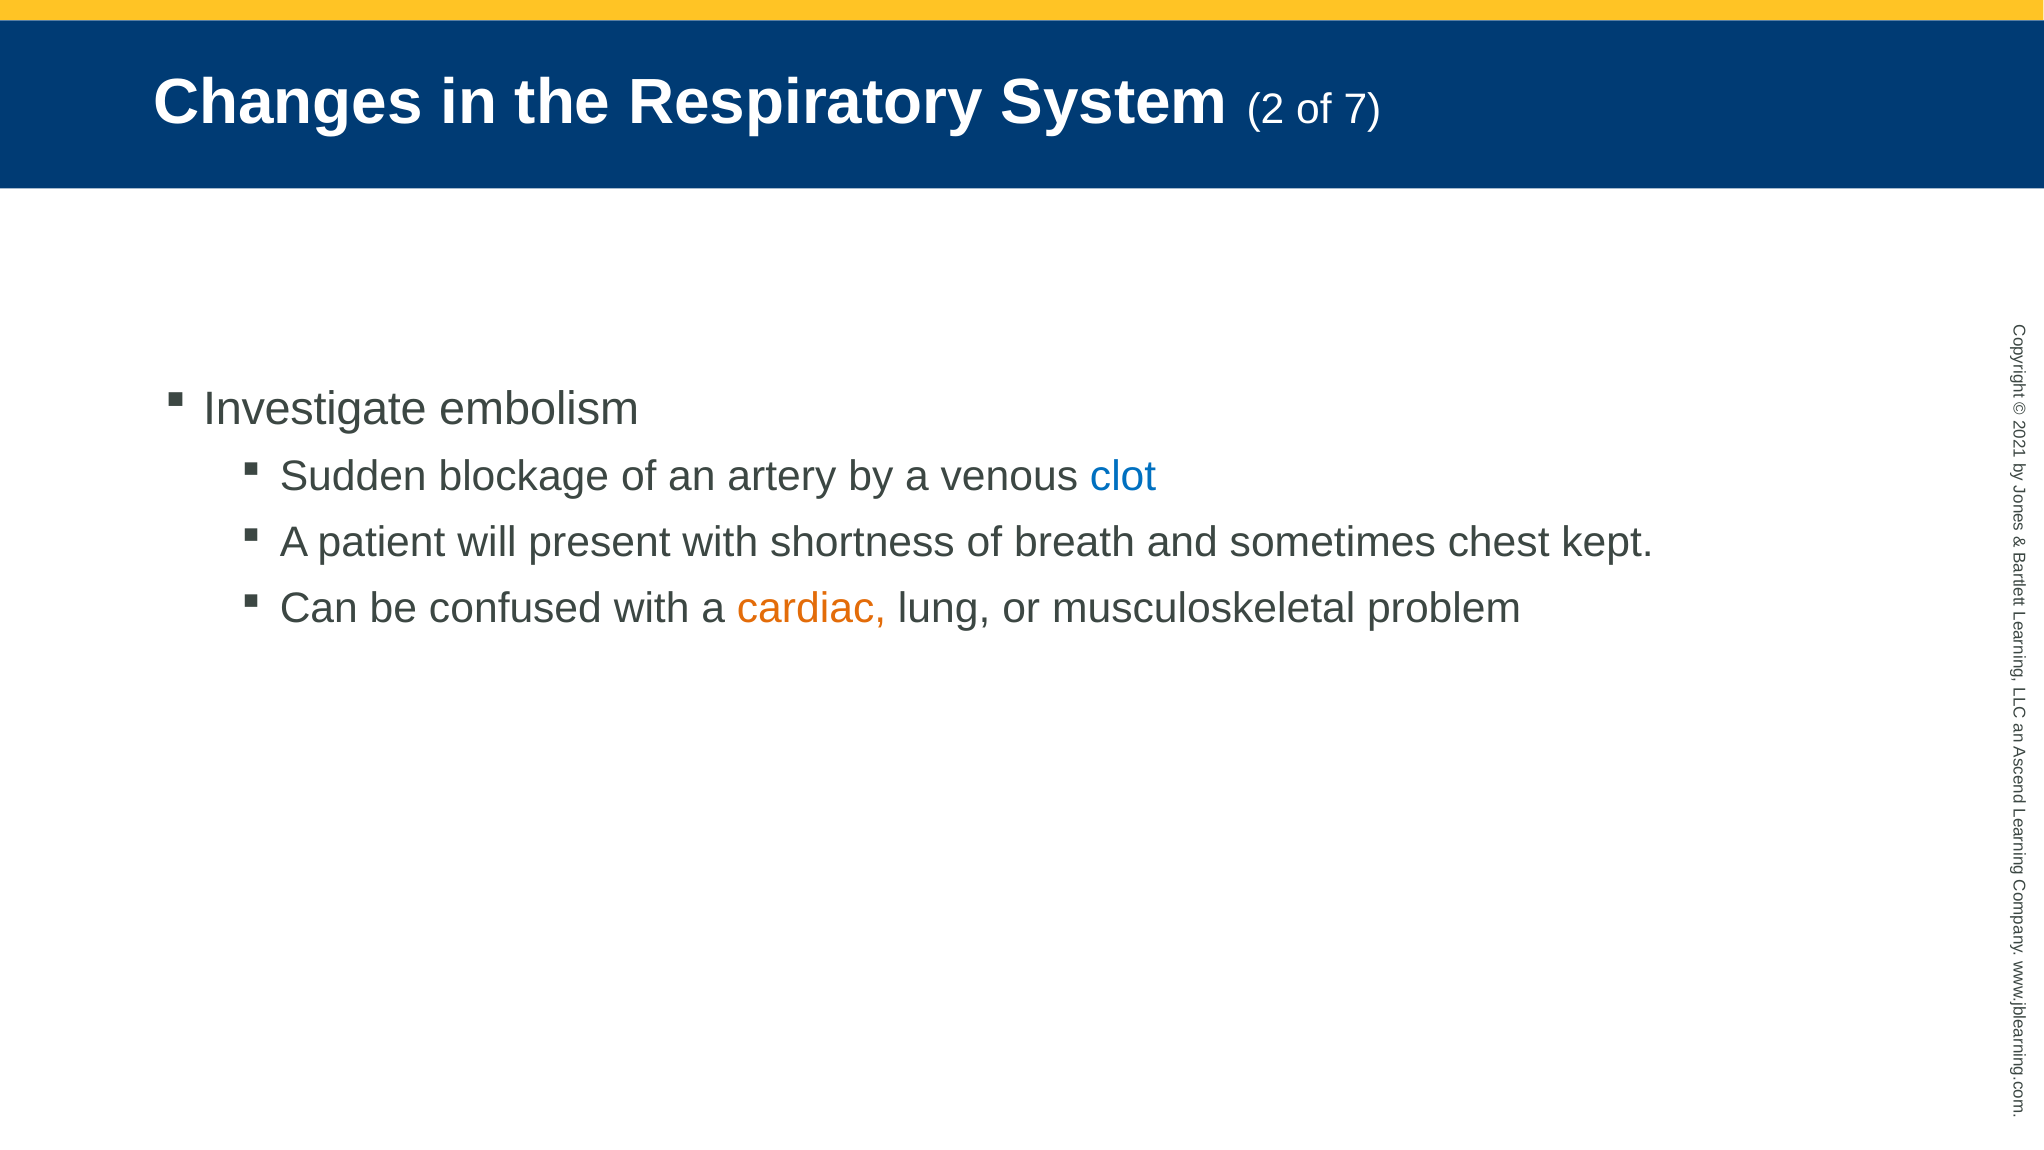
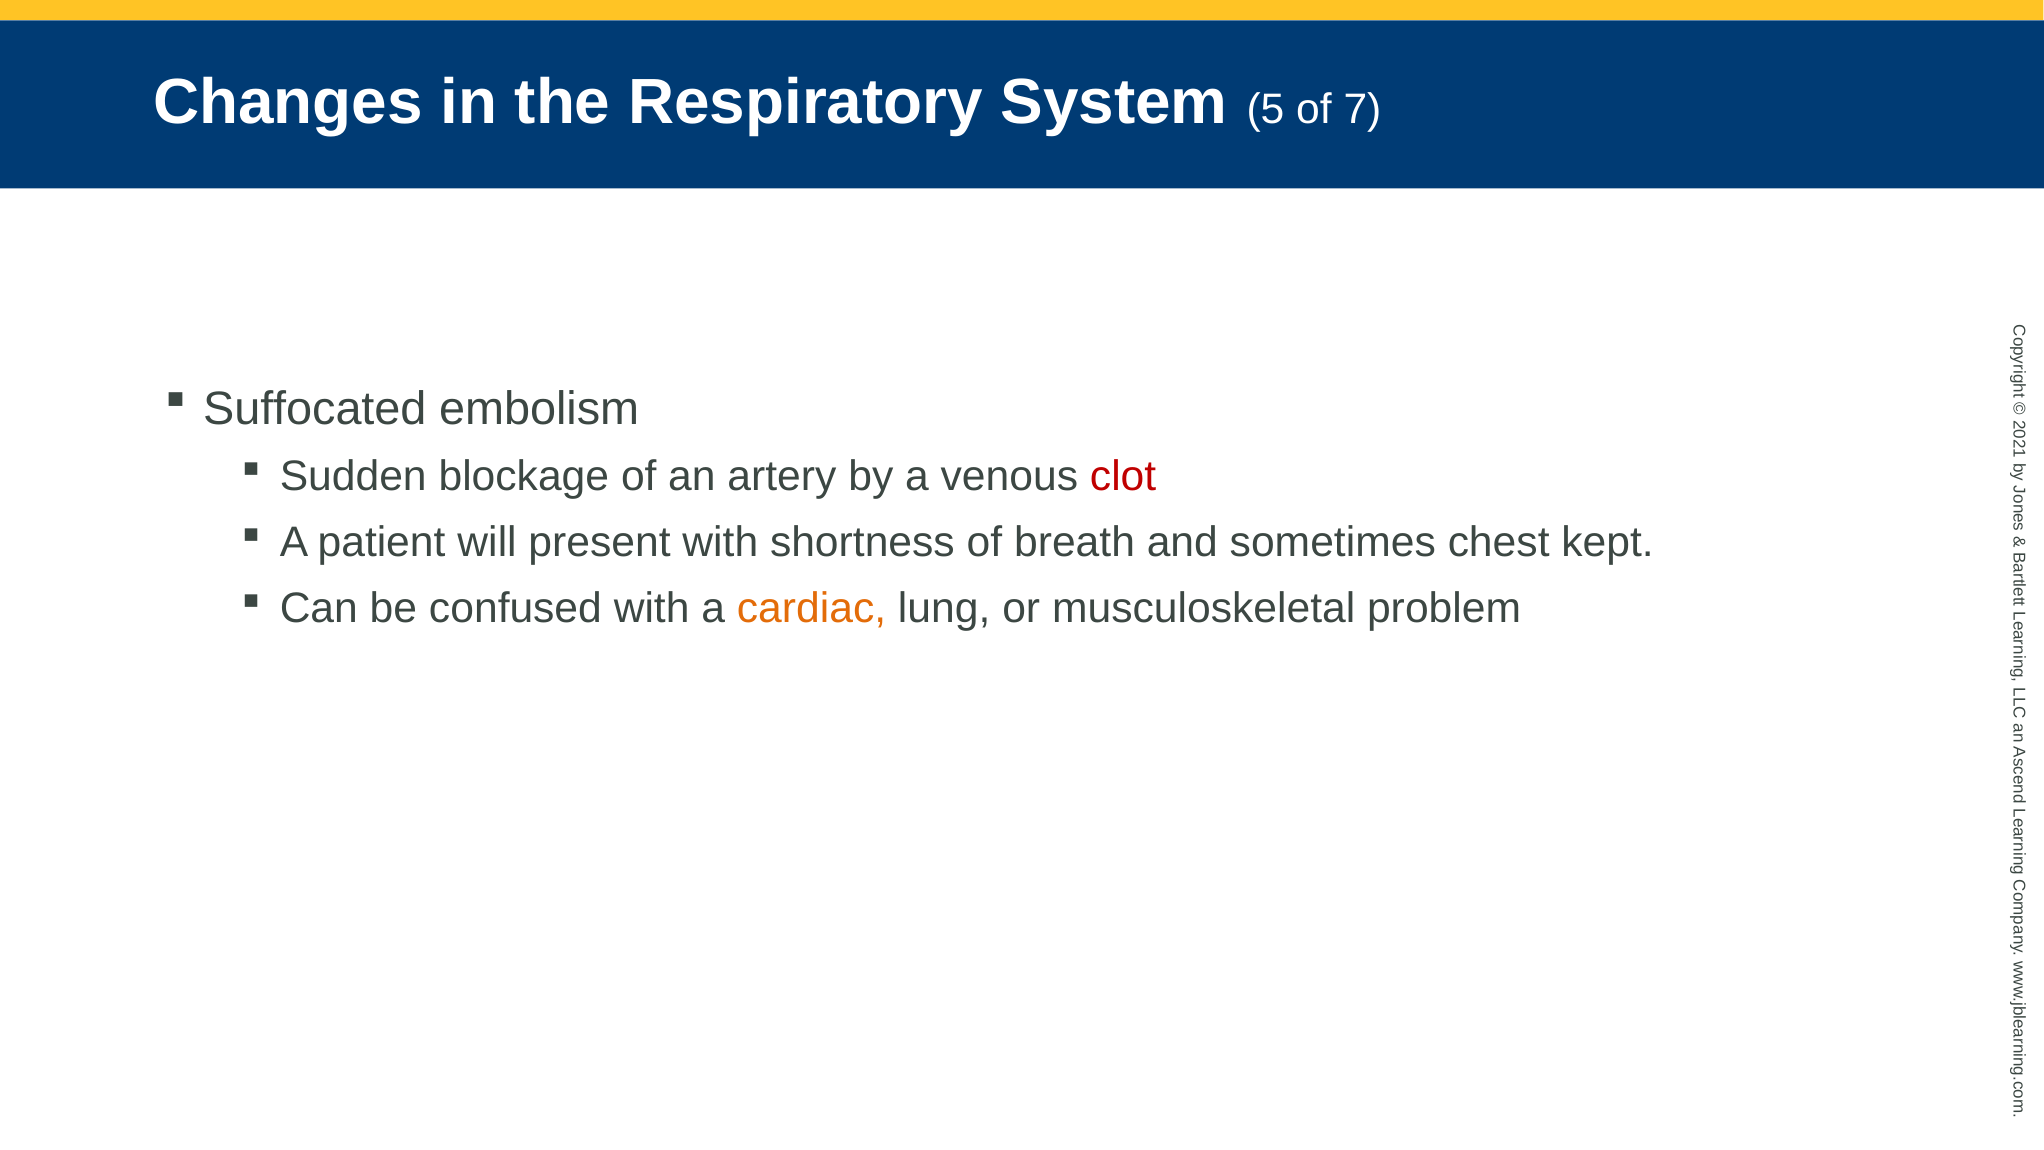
System 2: 2 -> 5
Investigate: Investigate -> Suffocated
clot colour: blue -> red
